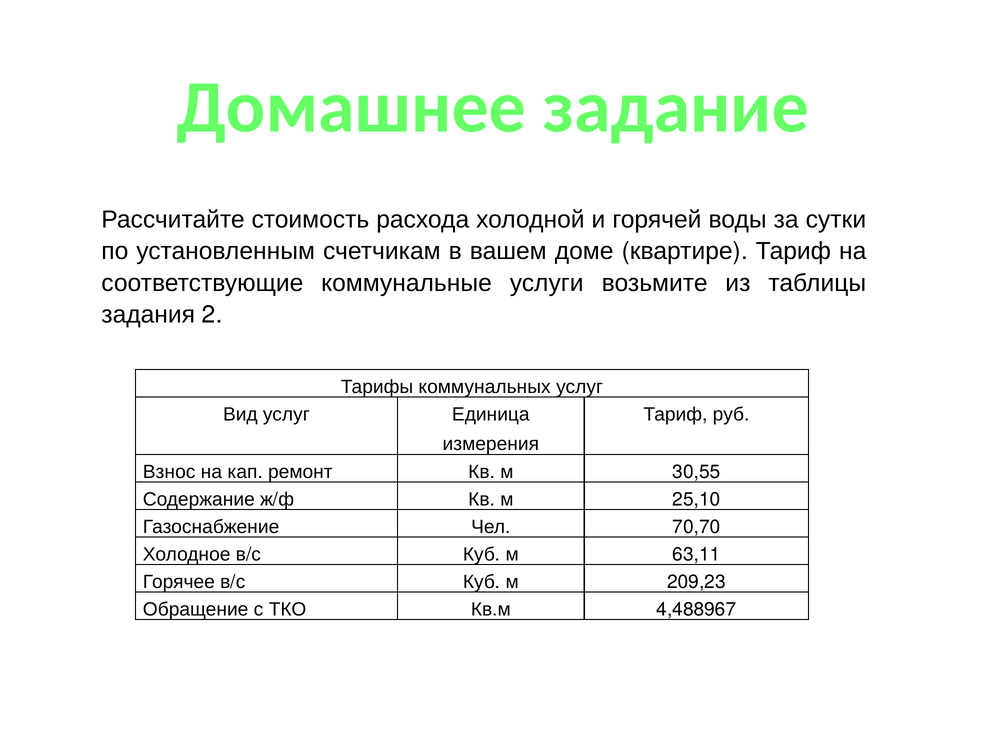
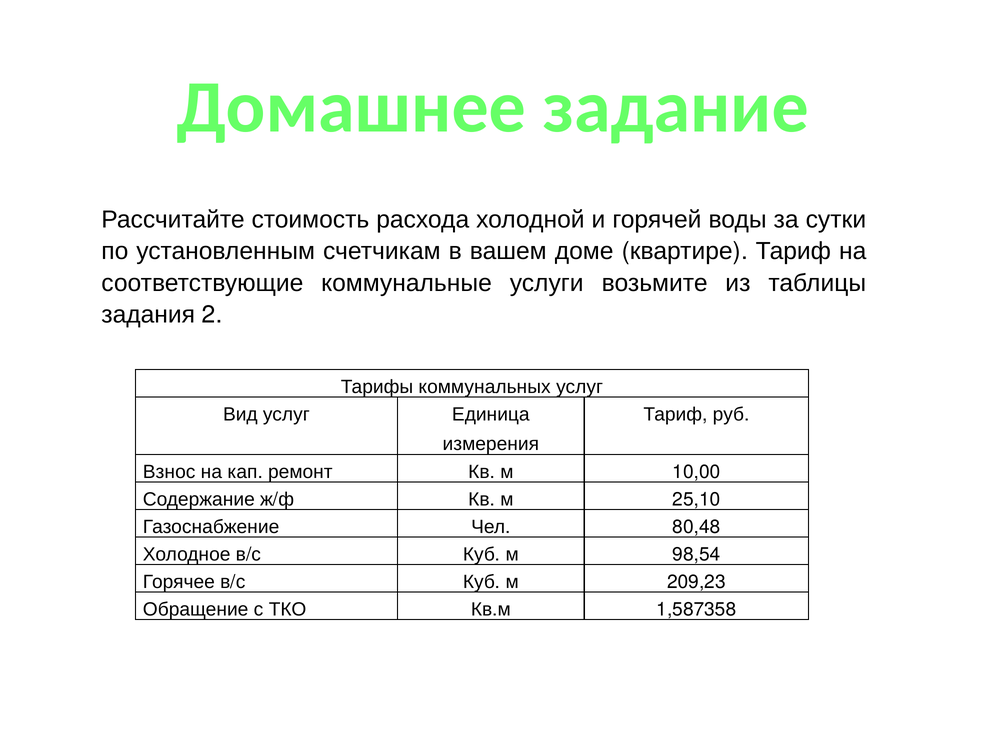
30,55: 30,55 -> 10,00
70,70: 70,70 -> 80,48
63,11: 63,11 -> 98,54
4,488967: 4,488967 -> 1,587358
